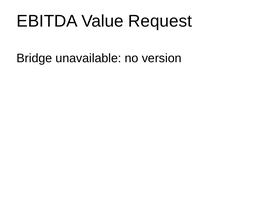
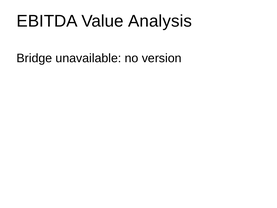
Request: Request -> Analysis
